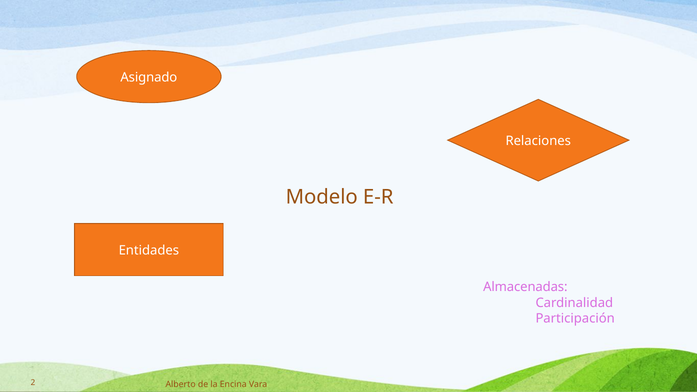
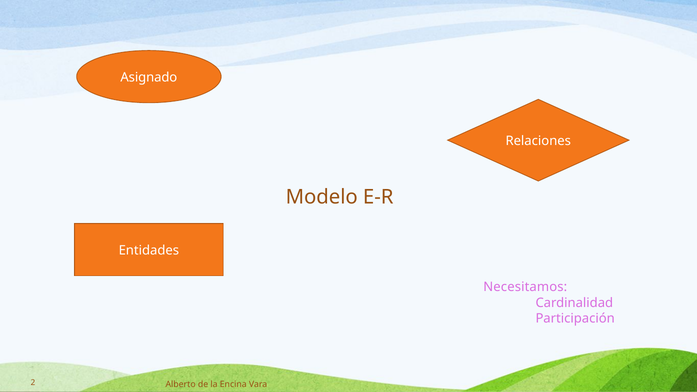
Almacenadas: Almacenadas -> Necesitamos
